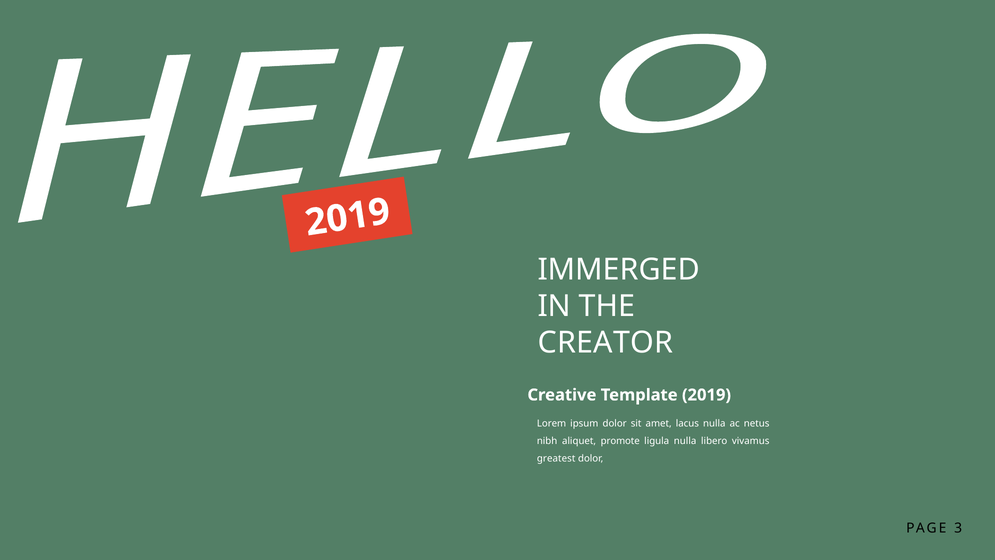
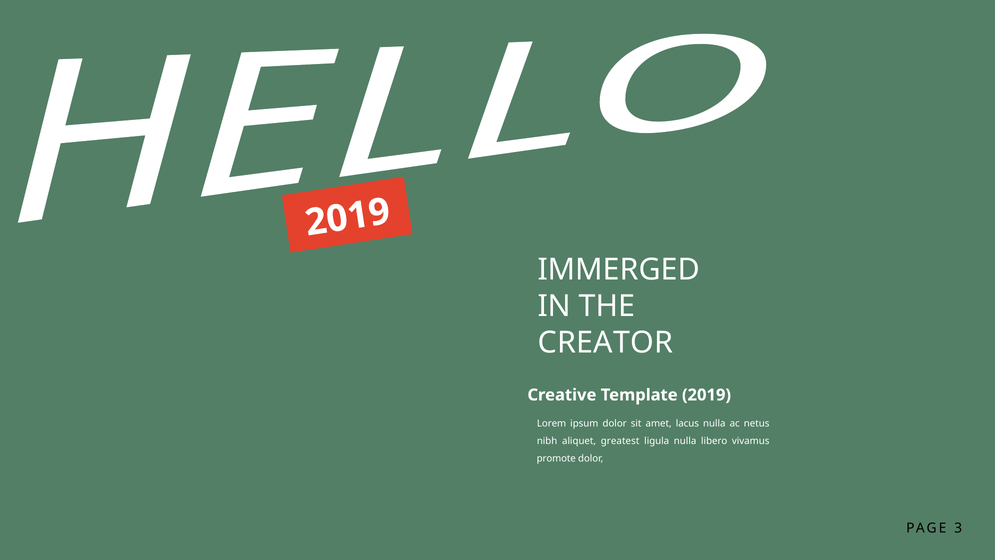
promote: promote -> greatest
greatest: greatest -> promote
